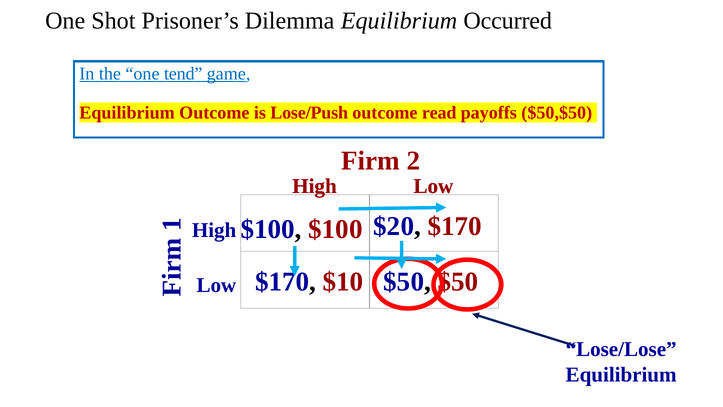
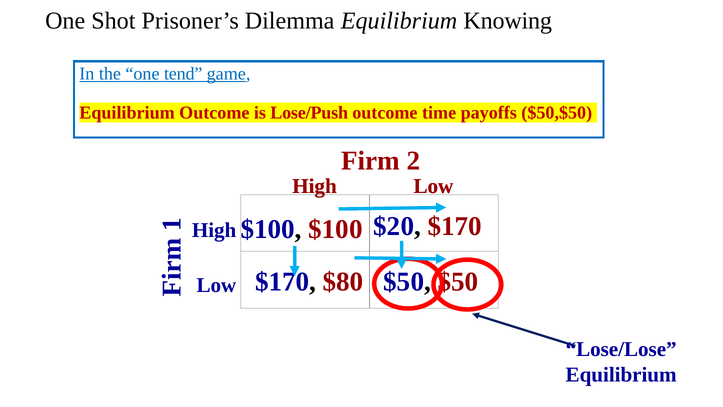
Occurred: Occurred -> Knowing
read: read -> time
$10: $10 -> $80
